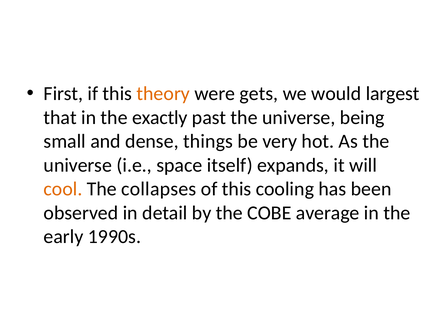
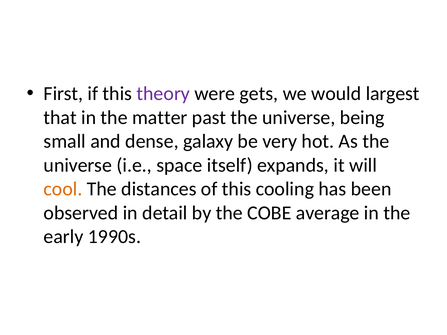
theory colour: orange -> purple
exactly: exactly -> matter
things: things -> galaxy
collapses: collapses -> distances
